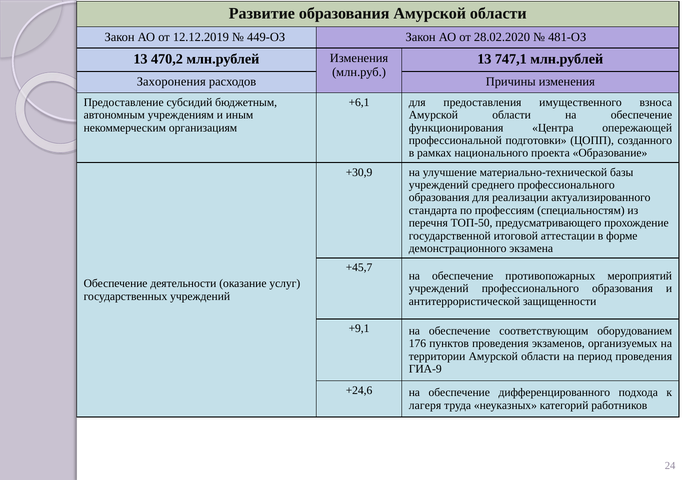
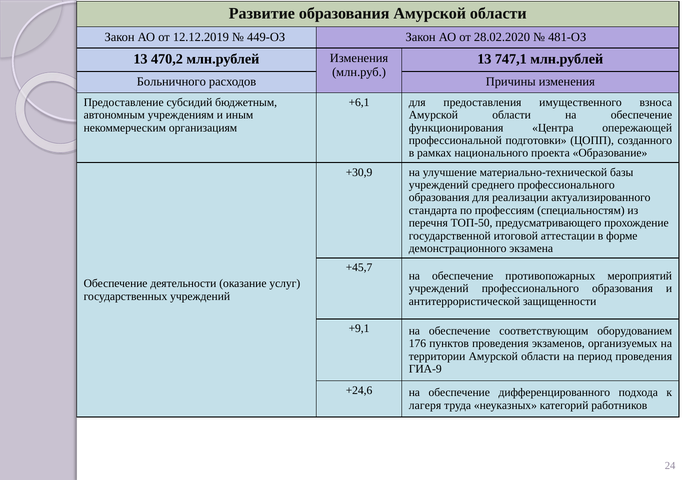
Захоронения: Захоронения -> Больничного
